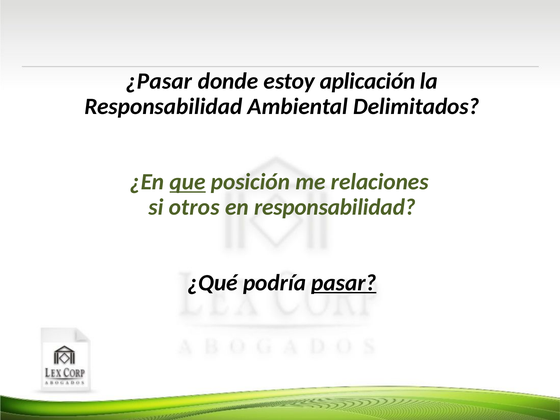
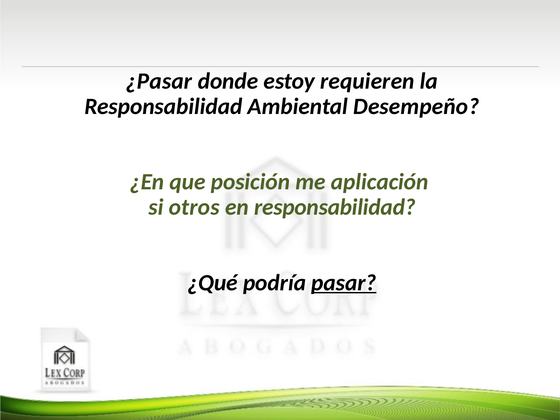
aplicación: aplicación -> requieren
Delimitados: Delimitados -> Desempeño
que underline: present -> none
relaciones: relaciones -> aplicación
